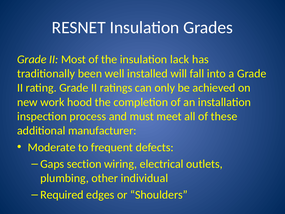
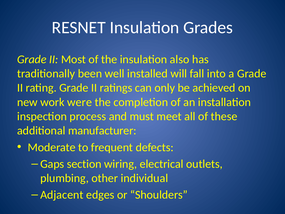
lack: lack -> also
hood: hood -> were
Required: Required -> Adjacent
